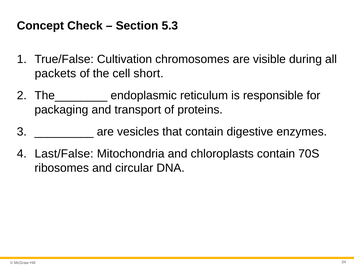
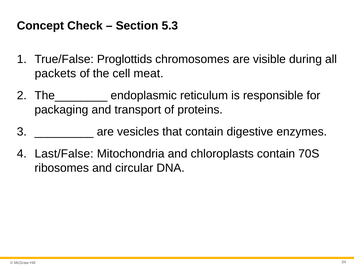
Cultivation: Cultivation -> Proglottids
short: short -> meat
